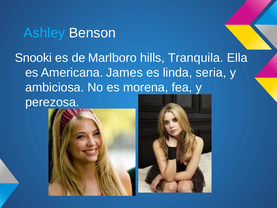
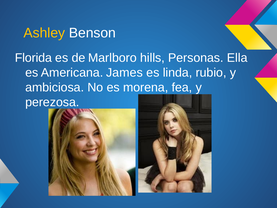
Ashley colour: light blue -> yellow
Snooki: Snooki -> Florida
Tranquila: Tranquila -> Personas
seria: seria -> rubio
